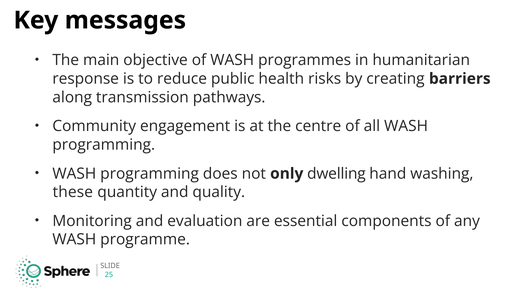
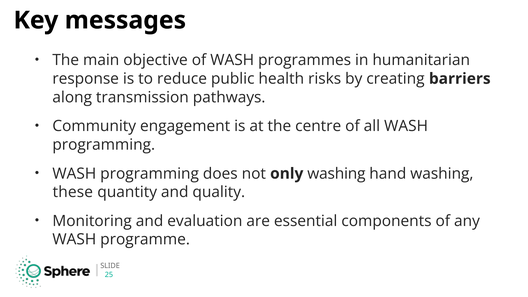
only dwelling: dwelling -> washing
